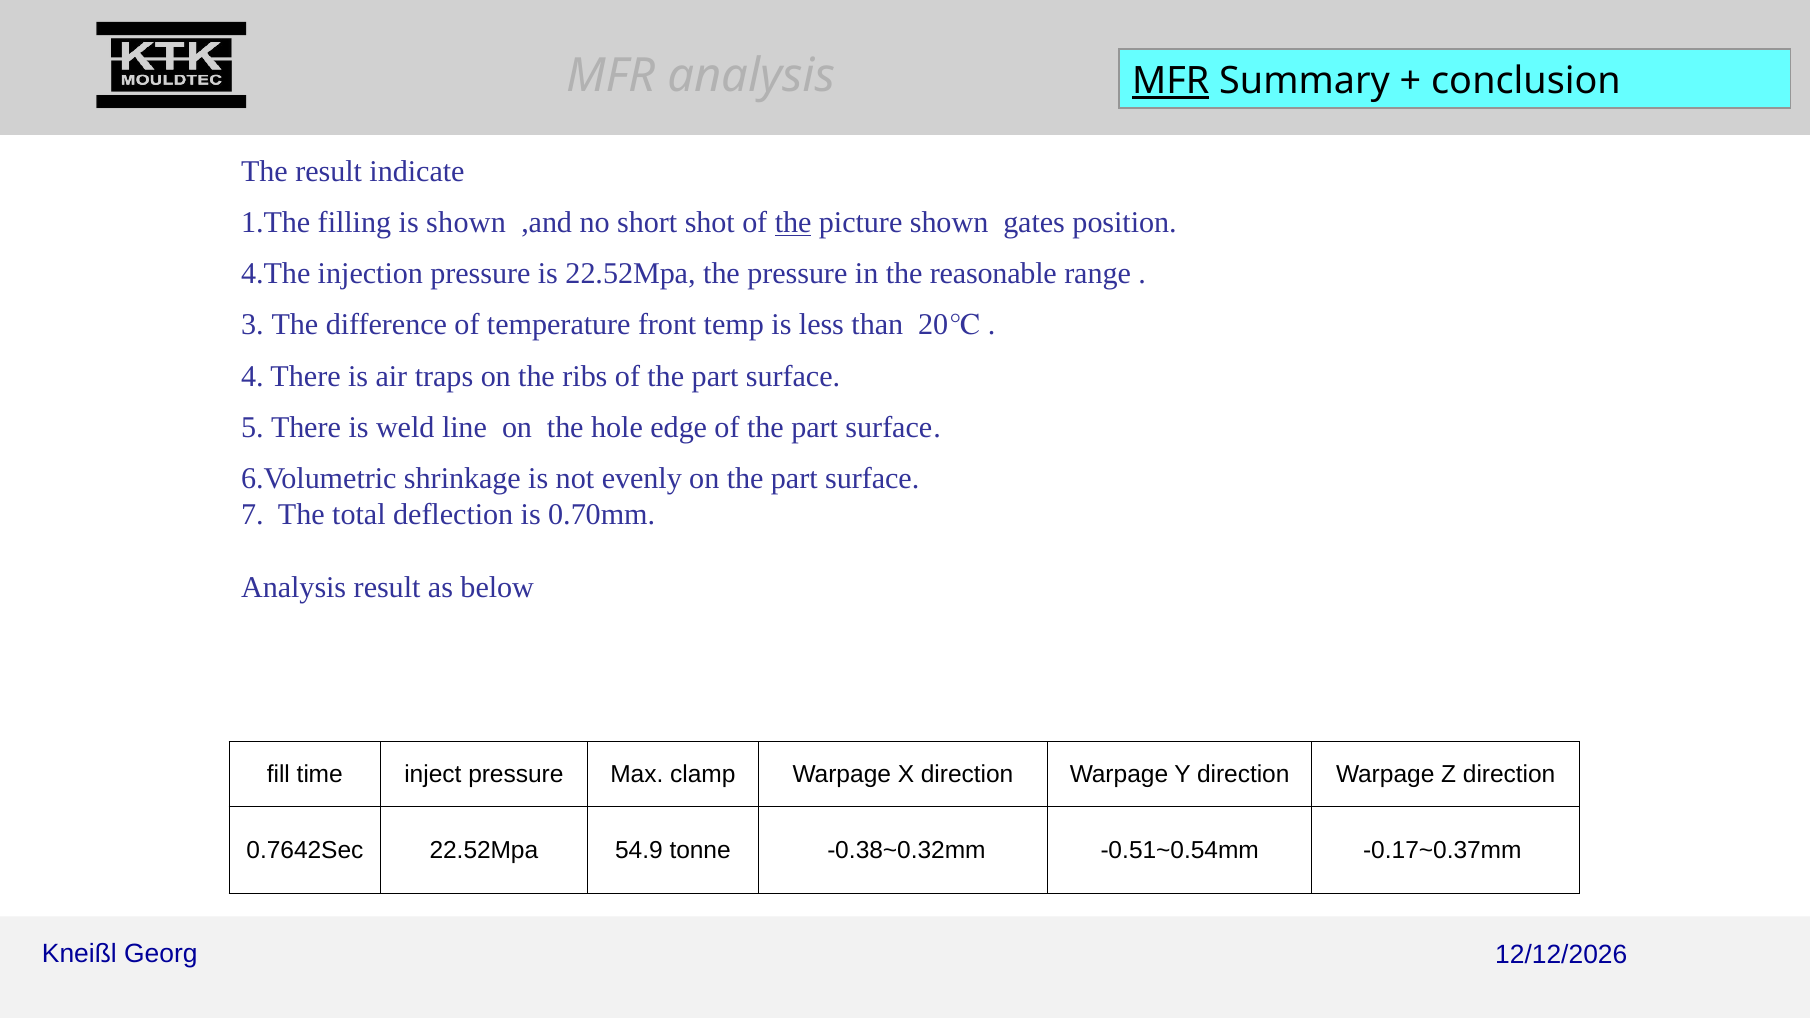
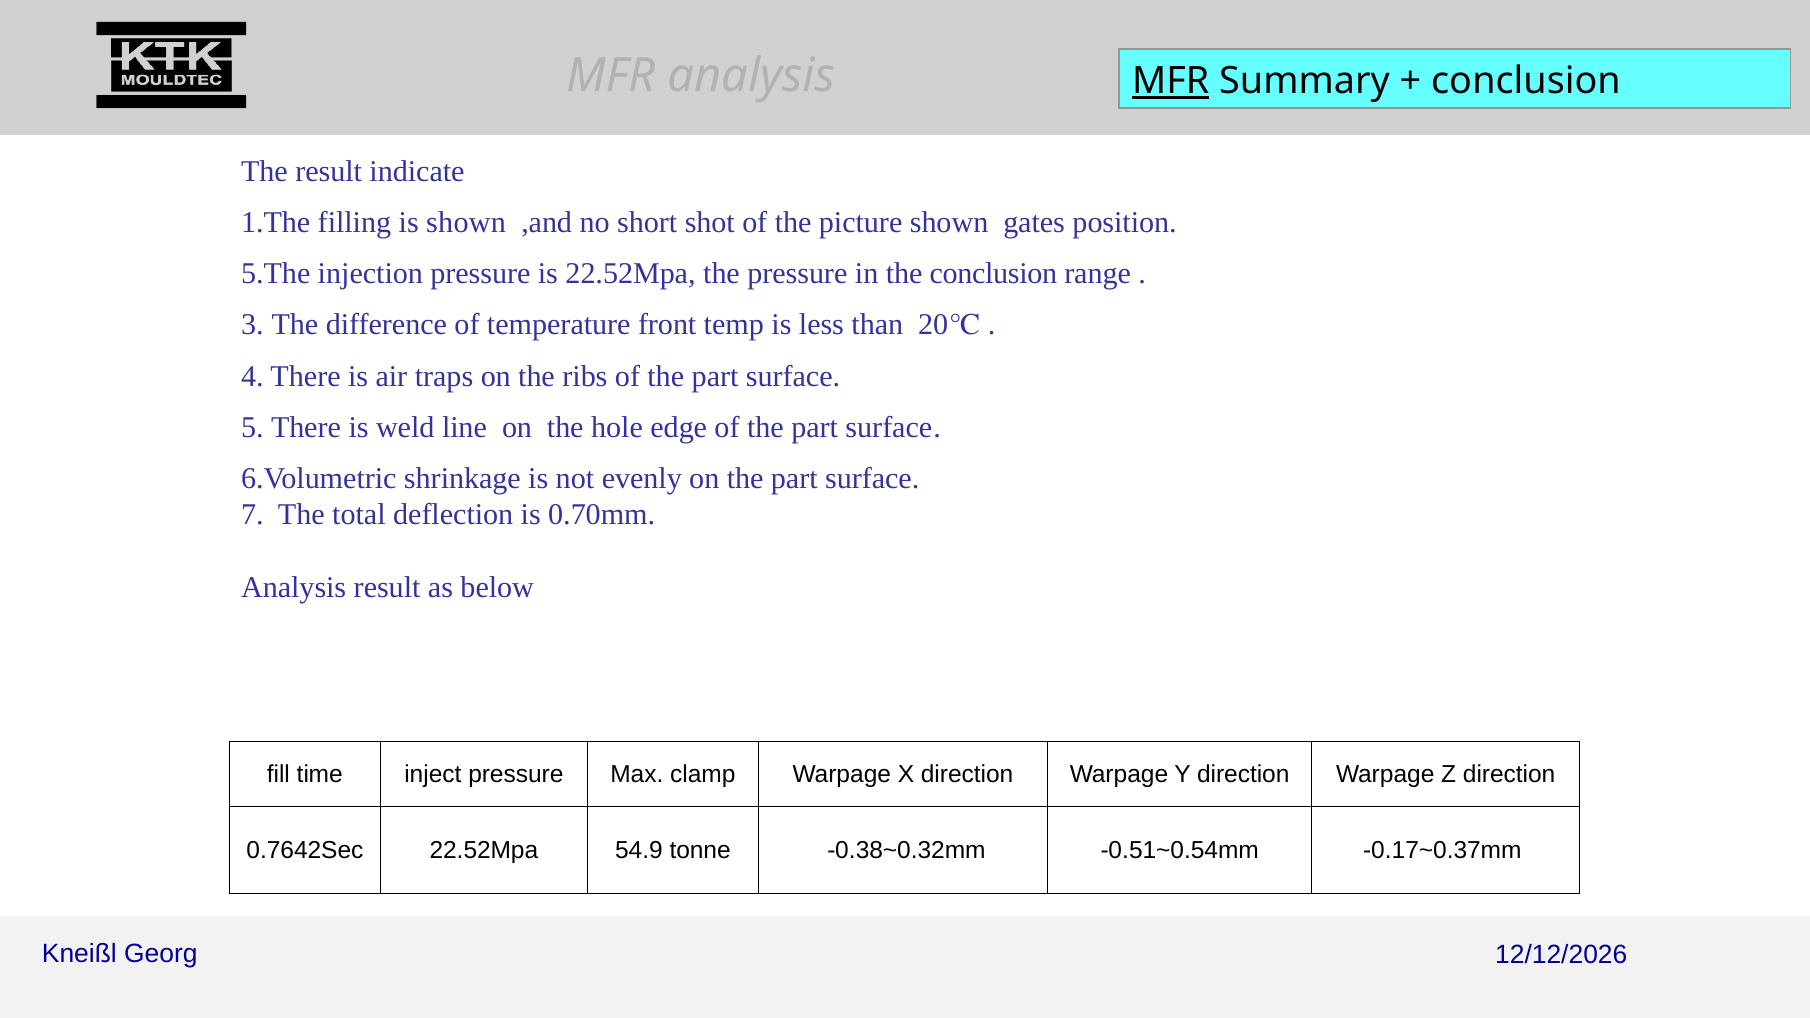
the at (793, 223) underline: present -> none
4.The: 4.The -> 5.The
the reasonable: reasonable -> conclusion
